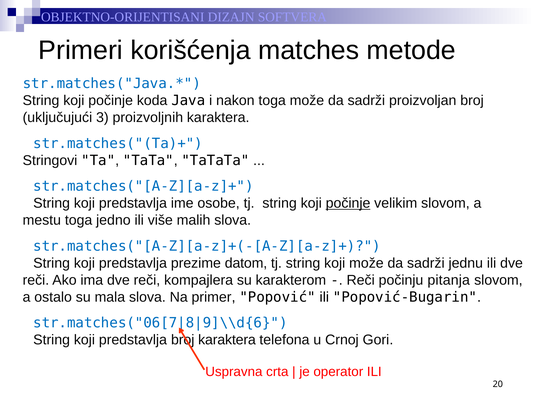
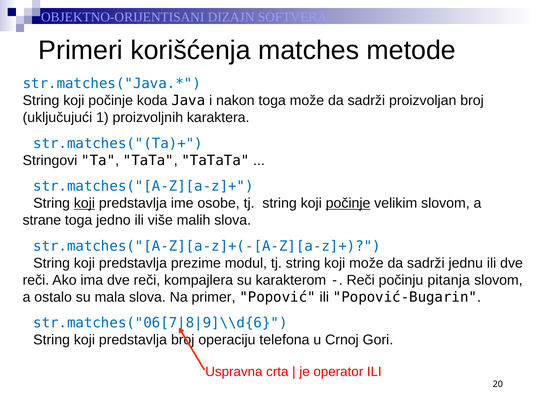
3: 3 -> 1
koji at (84, 203) underline: none -> present
mestu: mestu -> strane
datom: datom -> modul
broj karaktera: karaktera -> operaciju
